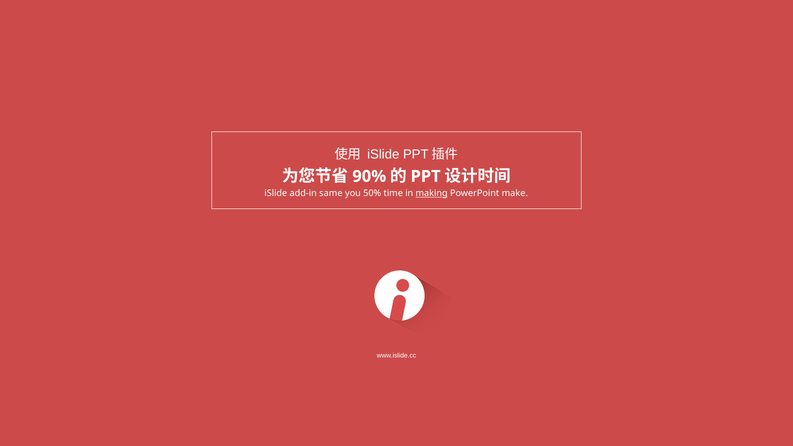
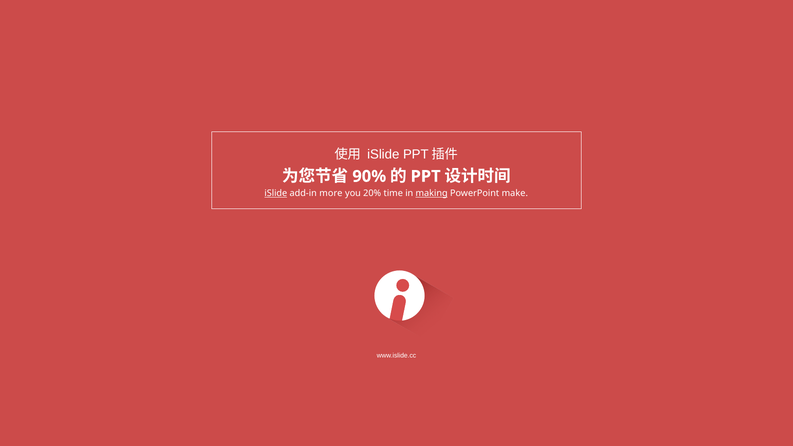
iSlide at (276, 193) underline: none -> present
same: same -> more
50%: 50% -> 20%
